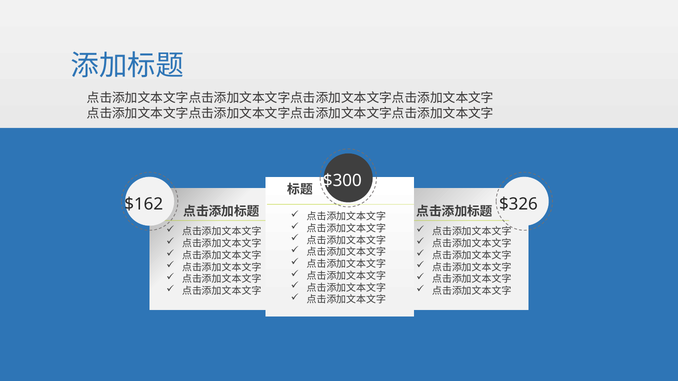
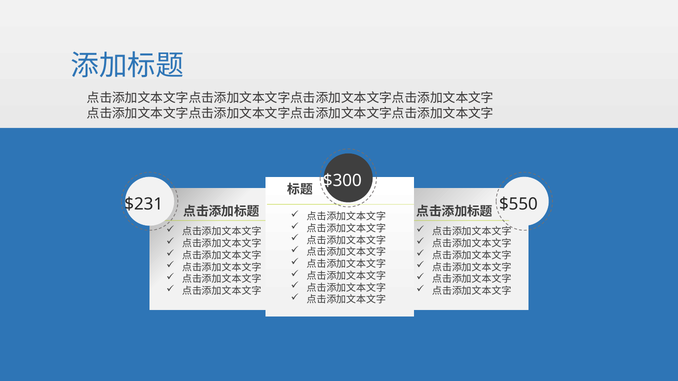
$162: $162 -> $231
$326: $326 -> $550
